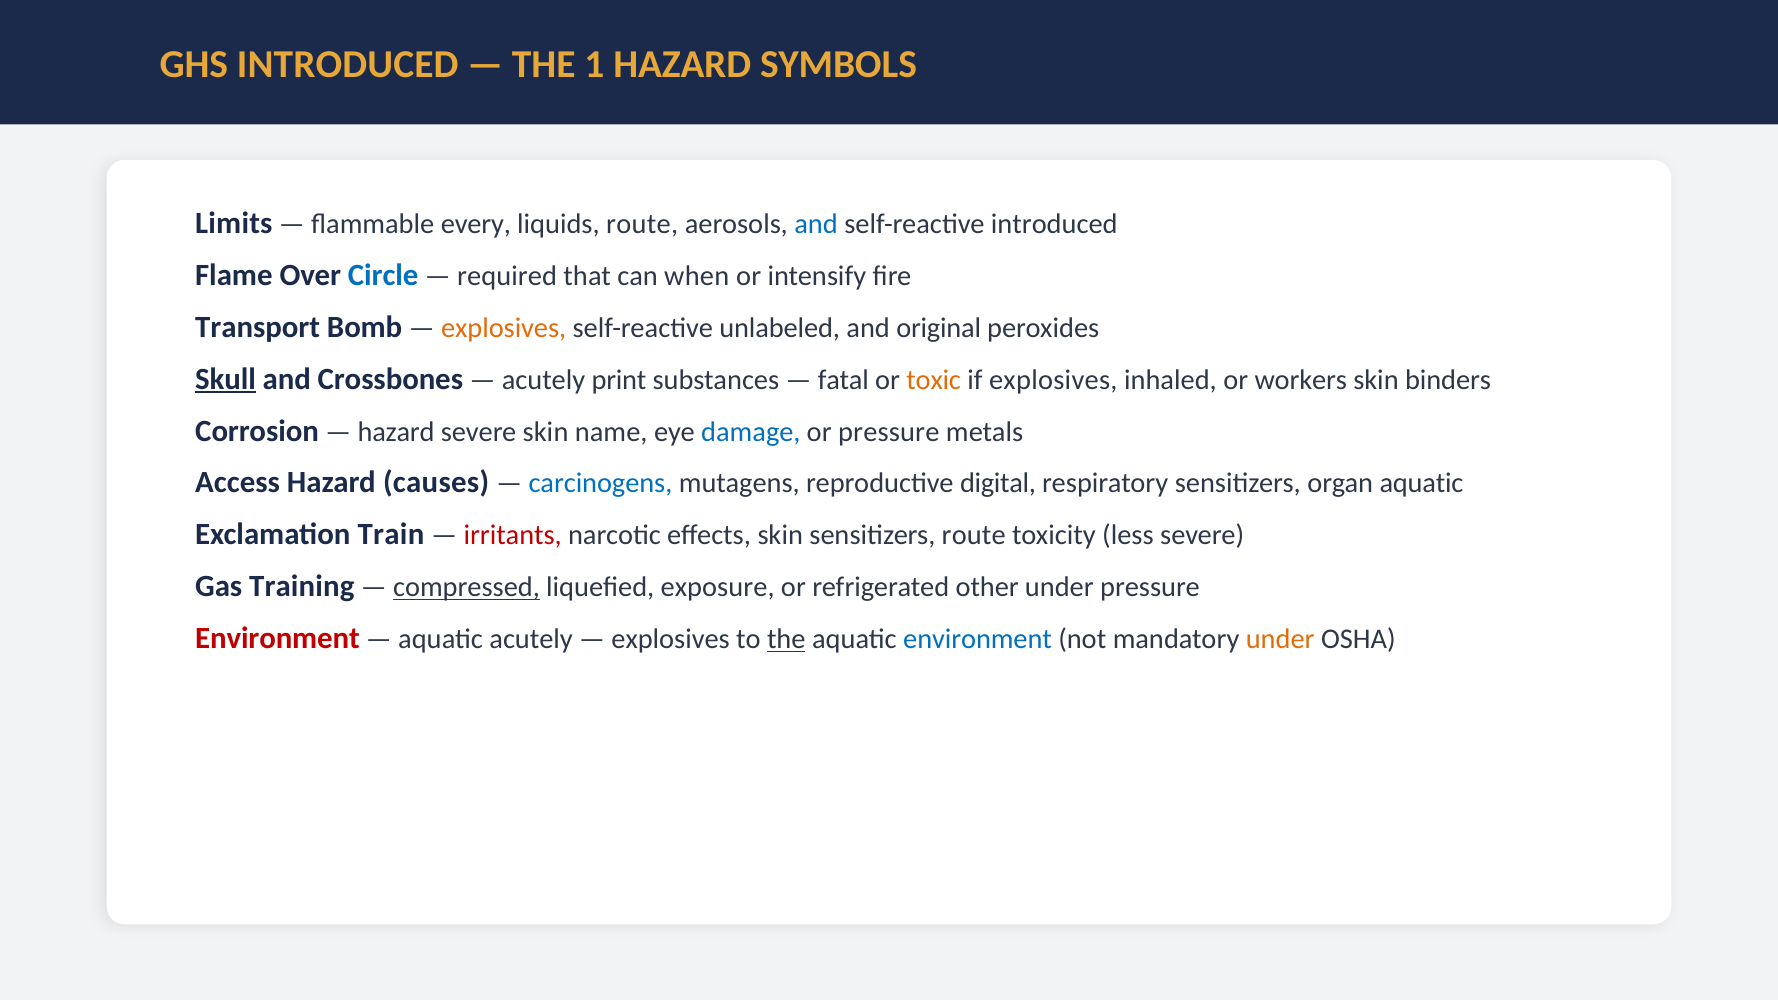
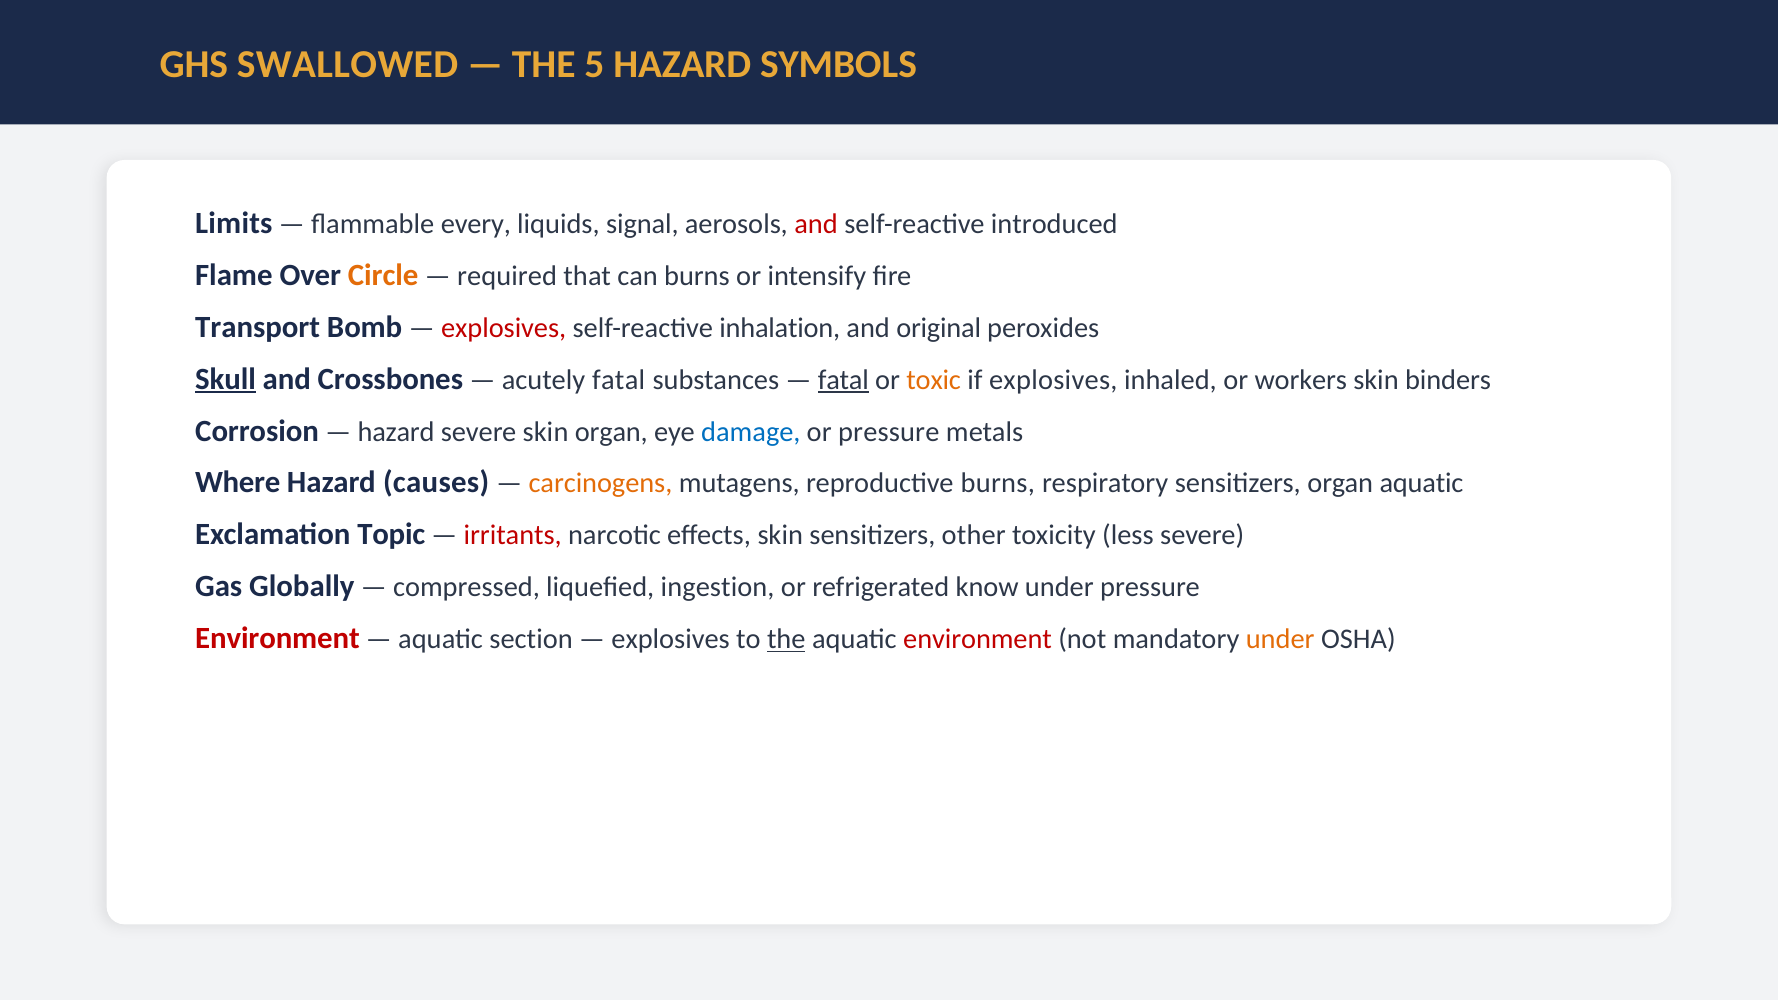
GHS INTRODUCED: INTRODUCED -> SWALLOWED
1: 1 -> 5
liquids route: route -> signal
and at (816, 224) colour: blue -> red
Circle colour: blue -> orange
can when: when -> burns
explosives at (504, 328) colour: orange -> red
unlabeled: unlabeled -> inhalation
acutely print: print -> fatal
fatal at (843, 380) underline: none -> present
skin name: name -> organ
Access: Access -> Where
carcinogens colour: blue -> orange
reproductive digital: digital -> burns
Train: Train -> Topic
sensitizers route: route -> other
Training: Training -> Globally
compressed underline: present -> none
exposure: exposure -> ingestion
other: other -> know
aquatic acutely: acutely -> section
environment at (978, 639) colour: blue -> red
